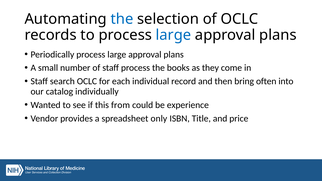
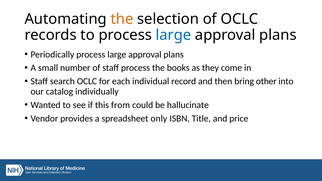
the at (122, 19) colour: blue -> orange
often: often -> other
experience: experience -> hallucinate
